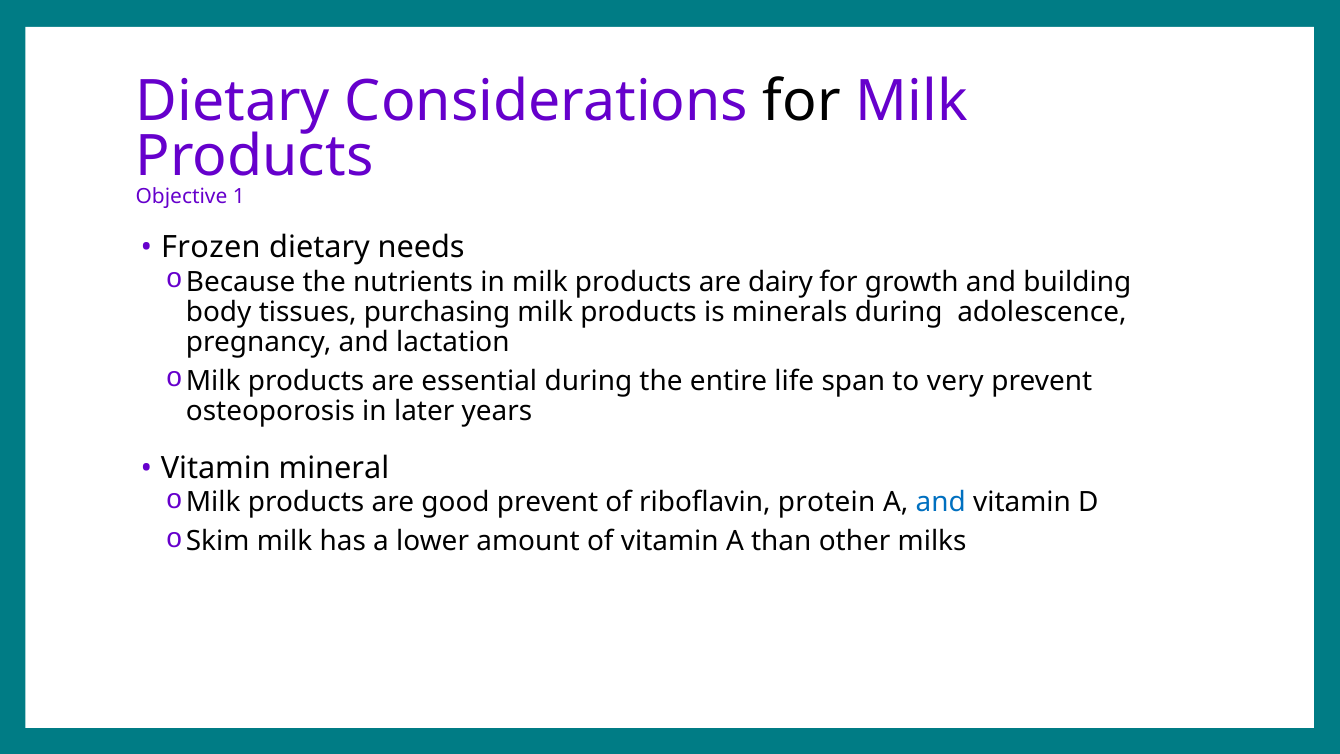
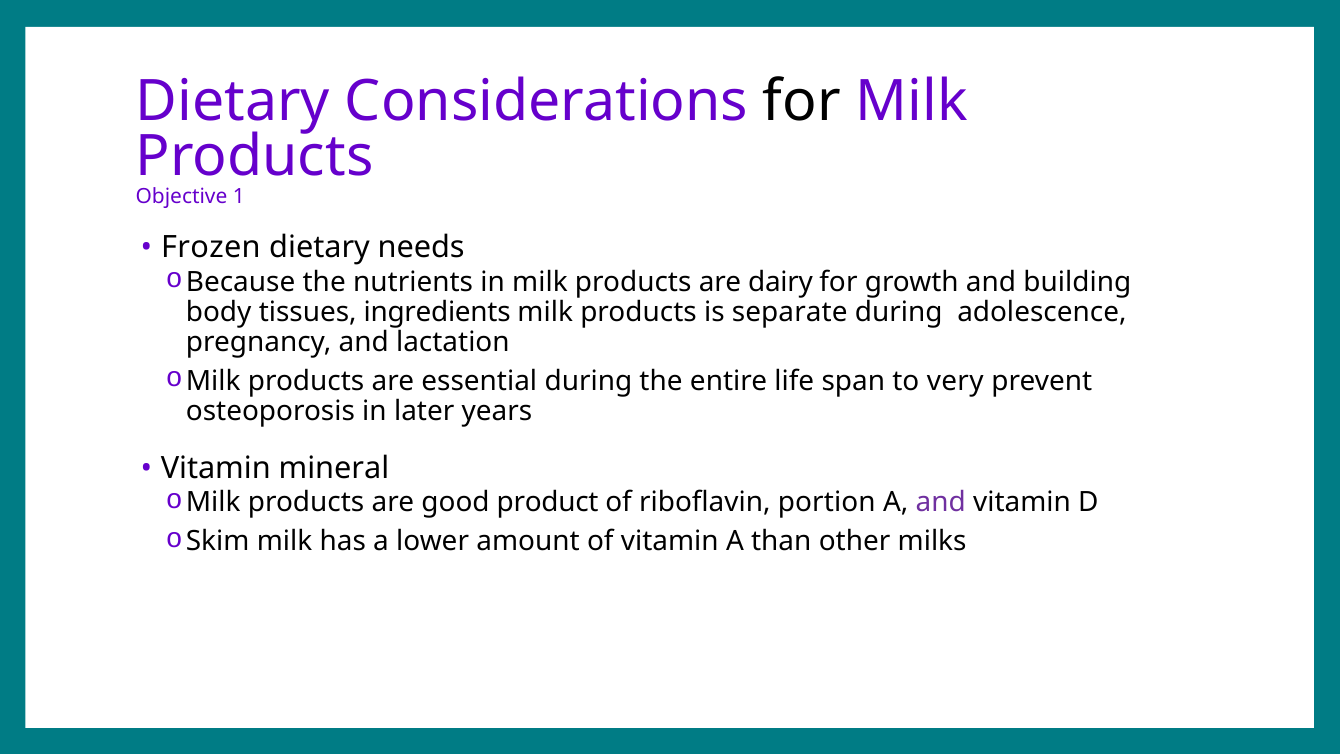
purchasing: purchasing -> ingredients
minerals: minerals -> separate
good prevent: prevent -> product
protein: protein -> portion
and at (941, 502) colour: blue -> purple
